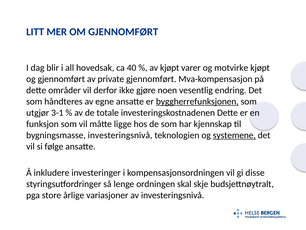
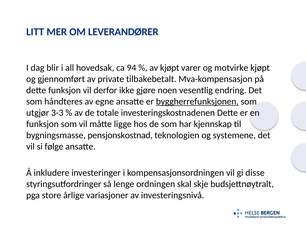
OM GJENNOMFØRT: GJENNOMFØRT -> LEVERANDØRER
40: 40 -> 94
private gjennomført: gjennomført -> tilbakebetalt
dette områder: områder -> funksjon
3-1: 3-1 -> 3-3
bygningsmasse investeringsnivå: investeringsnivå -> pensjonskostnad
systemene underline: present -> none
